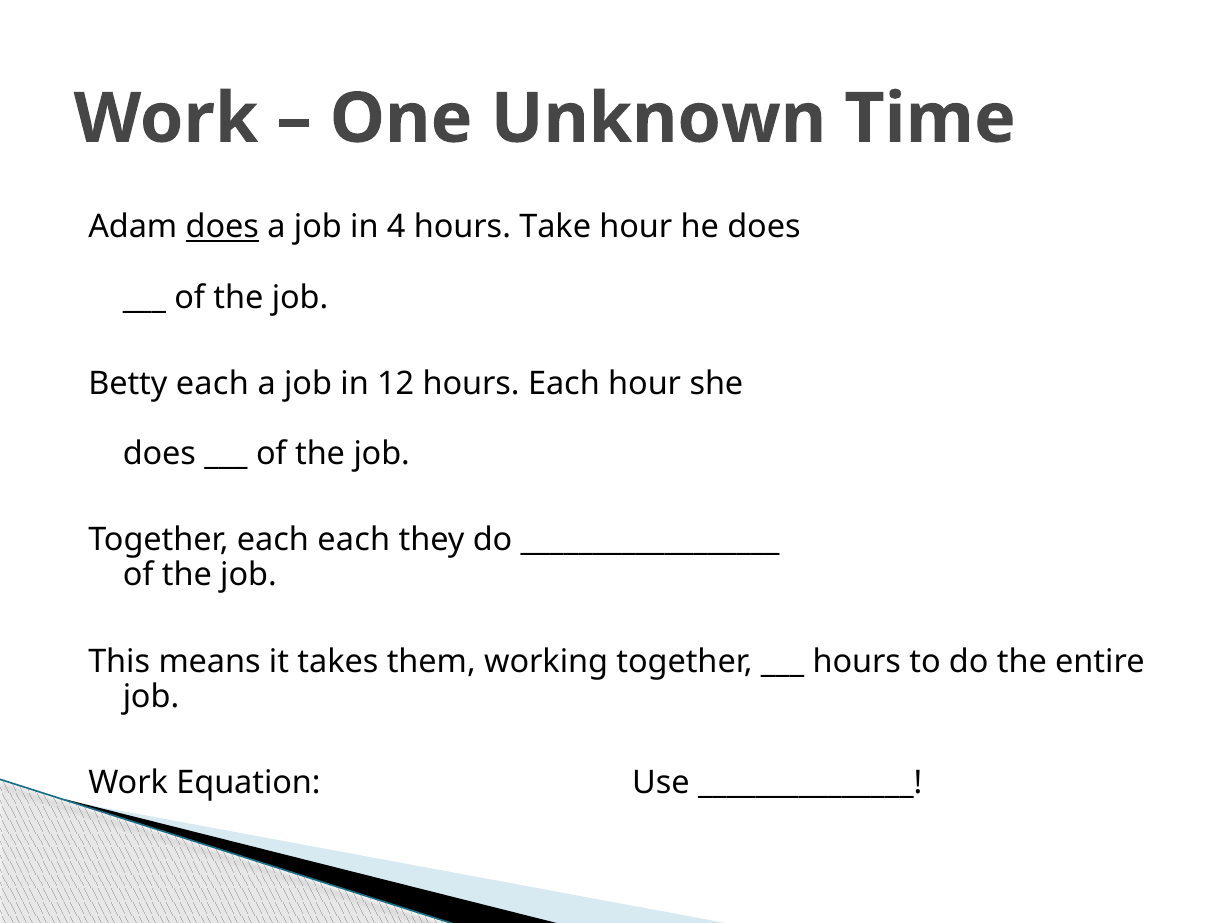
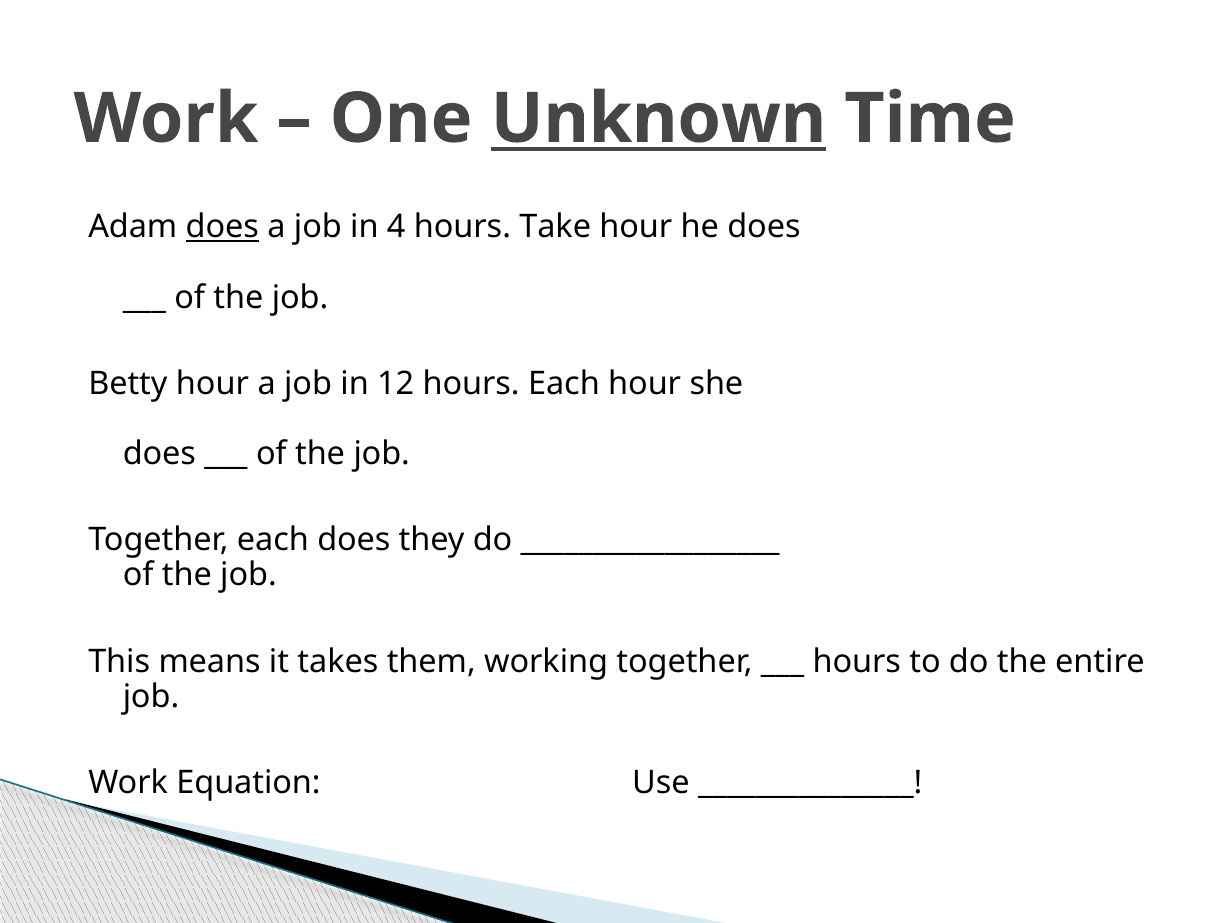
Unknown underline: none -> present
Betty each: each -> hour
each each: each -> does
